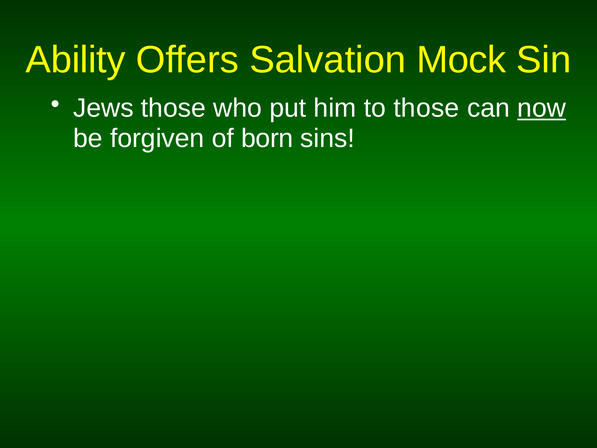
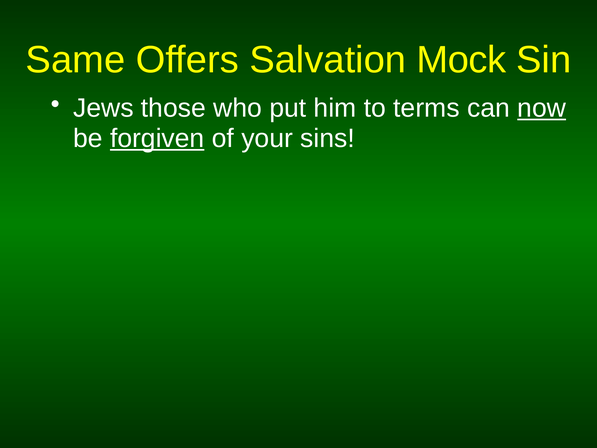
Ability: Ability -> Same
to those: those -> terms
forgiven underline: none -> present
born: born -> your
